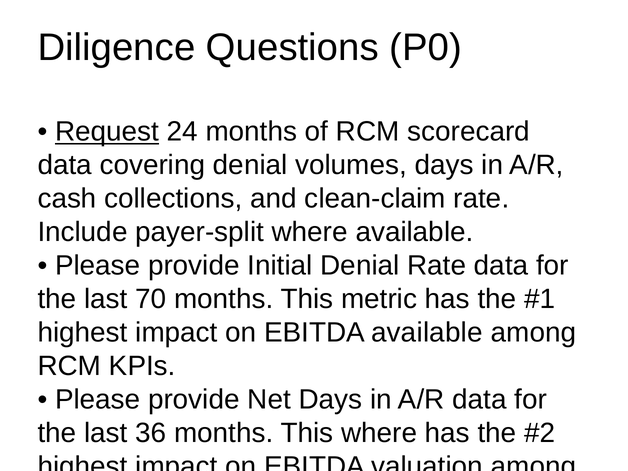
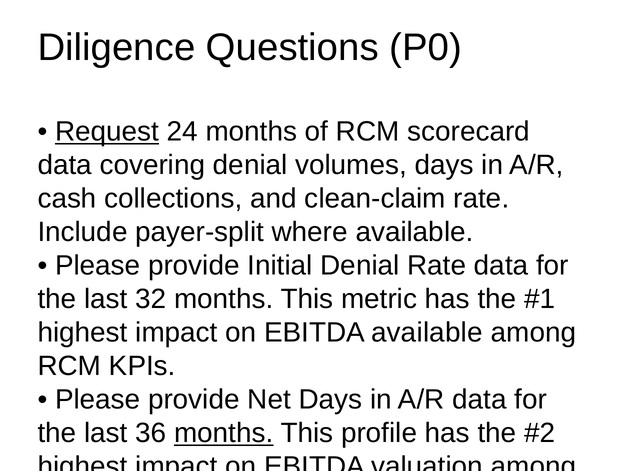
70: 70 -> 32
months at (224, 433) underline: none -> present
This where: where -> profile
